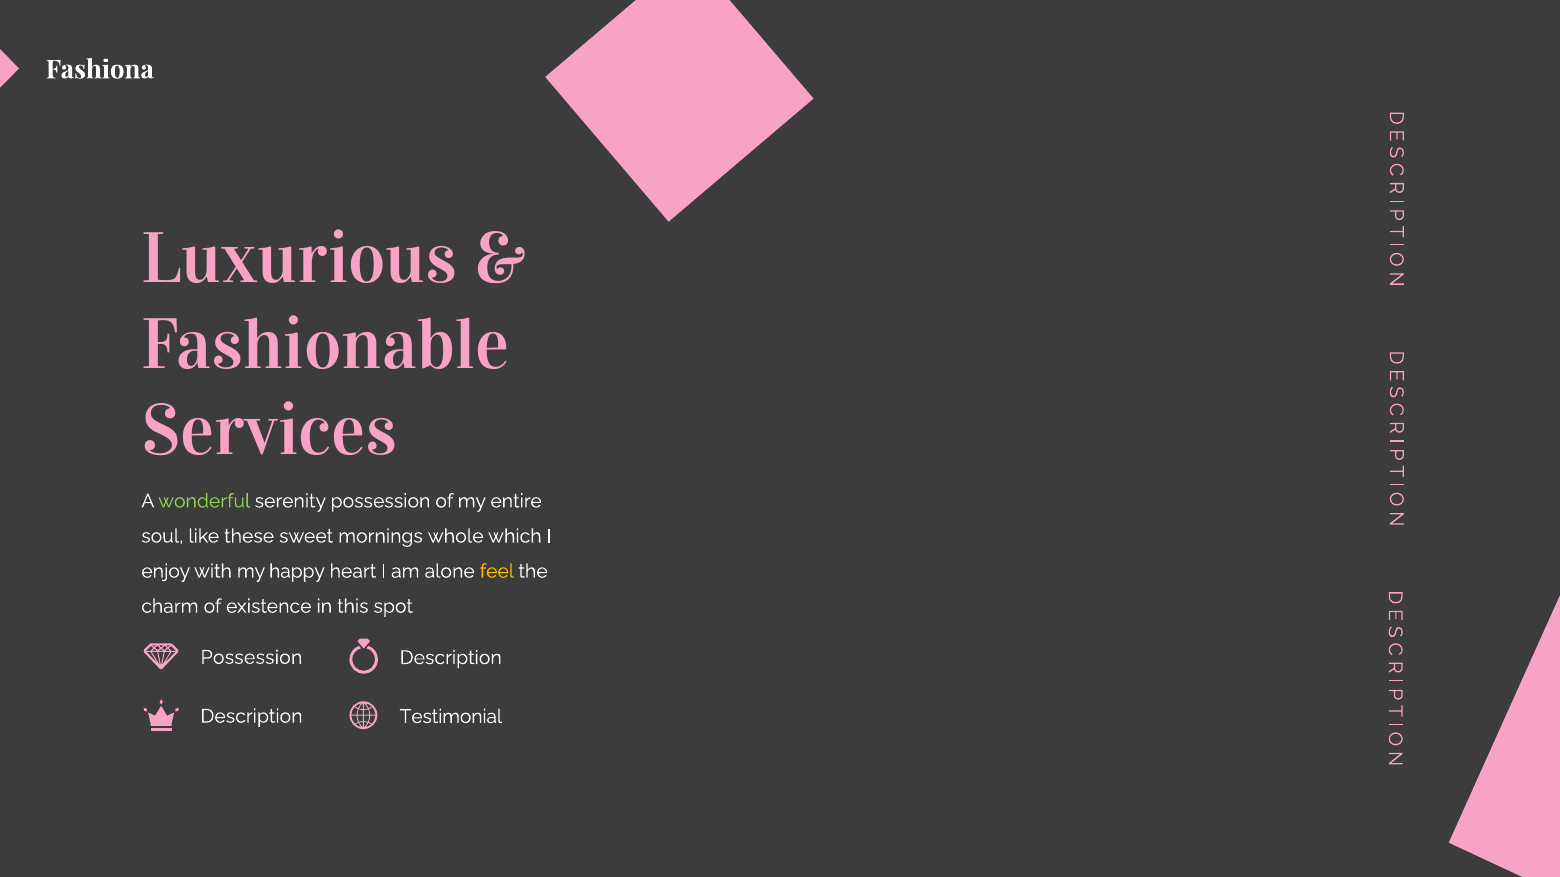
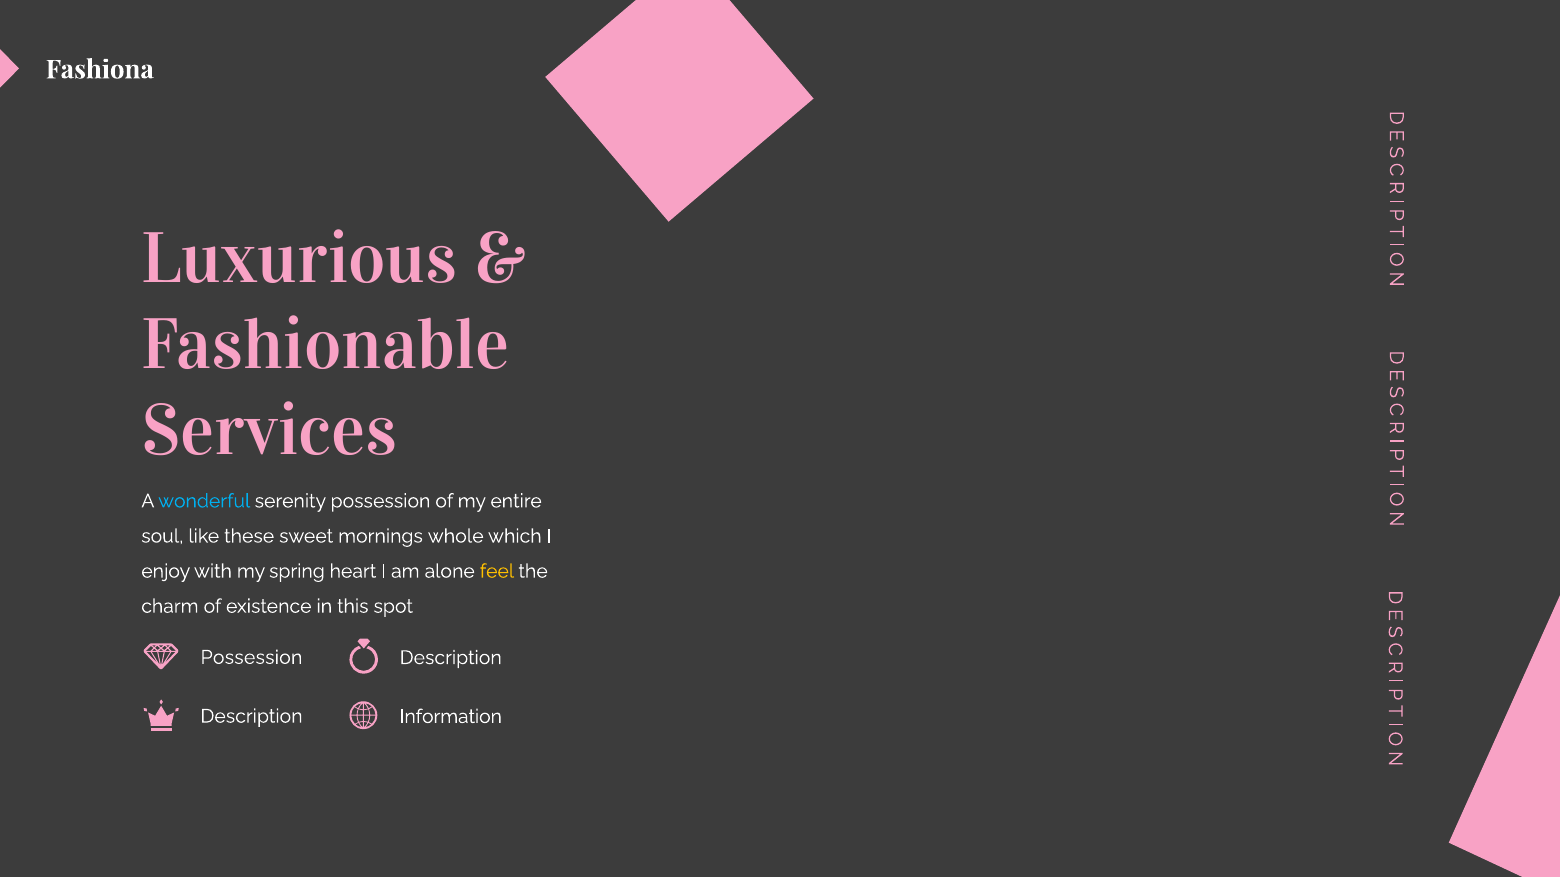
wonderful colour: light green -> light blue
happy: happy -> spring
Testimonial: Testimonial -> Information
